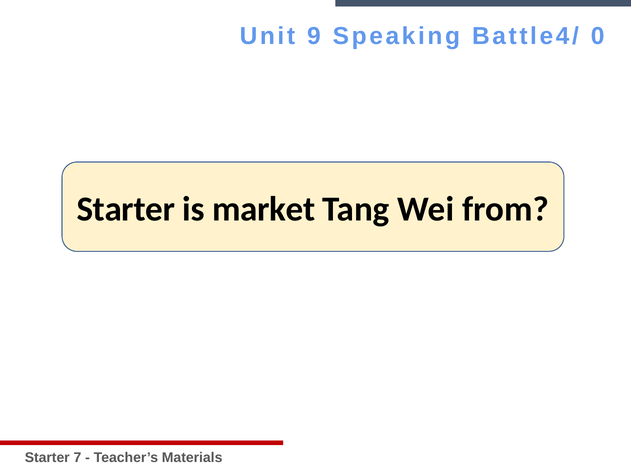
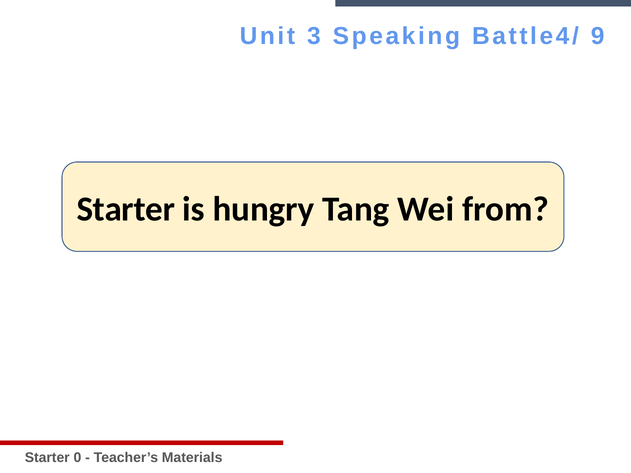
9: 9 -> 3
0: 0 -> 9
market: market -> hungry
7: 7 -> 0
